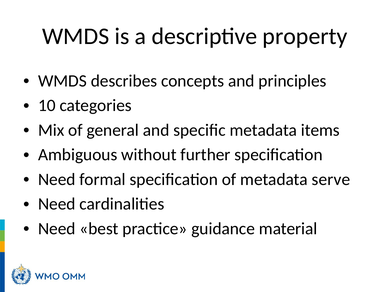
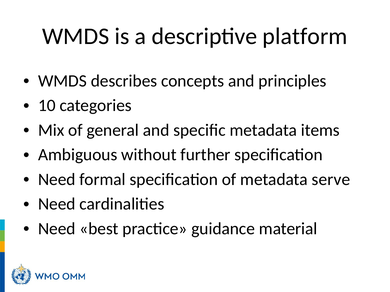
property: property -> platform
